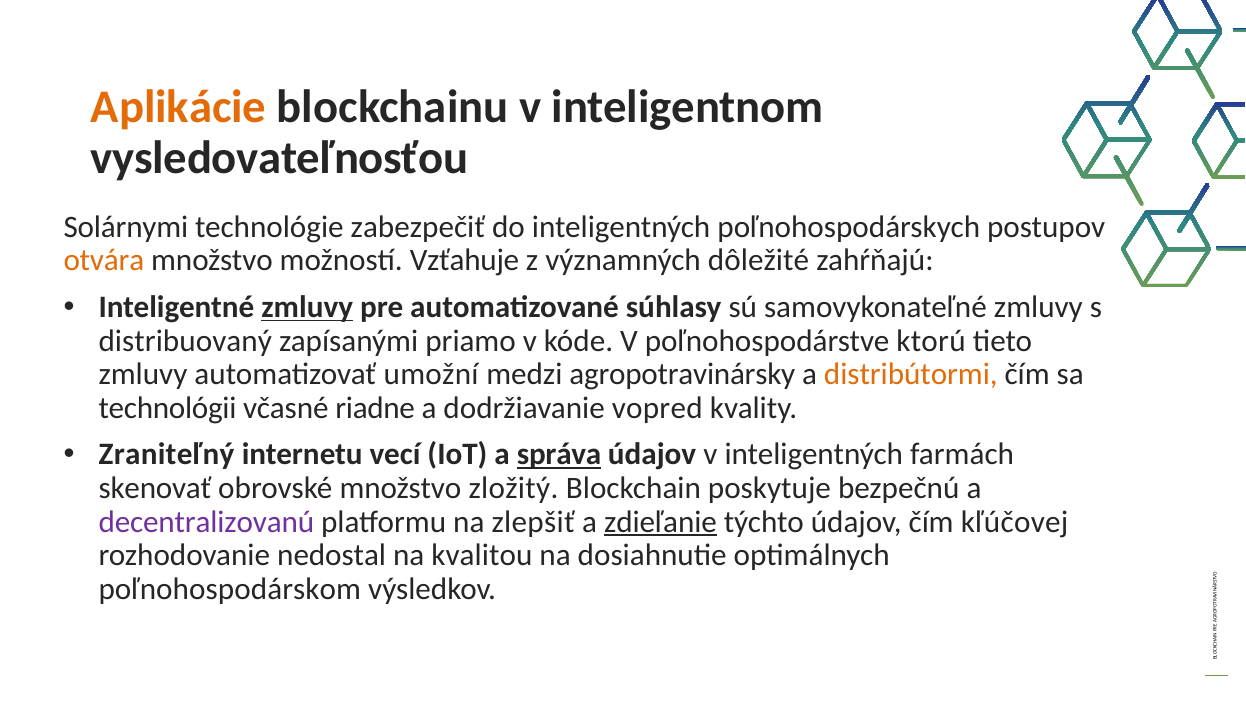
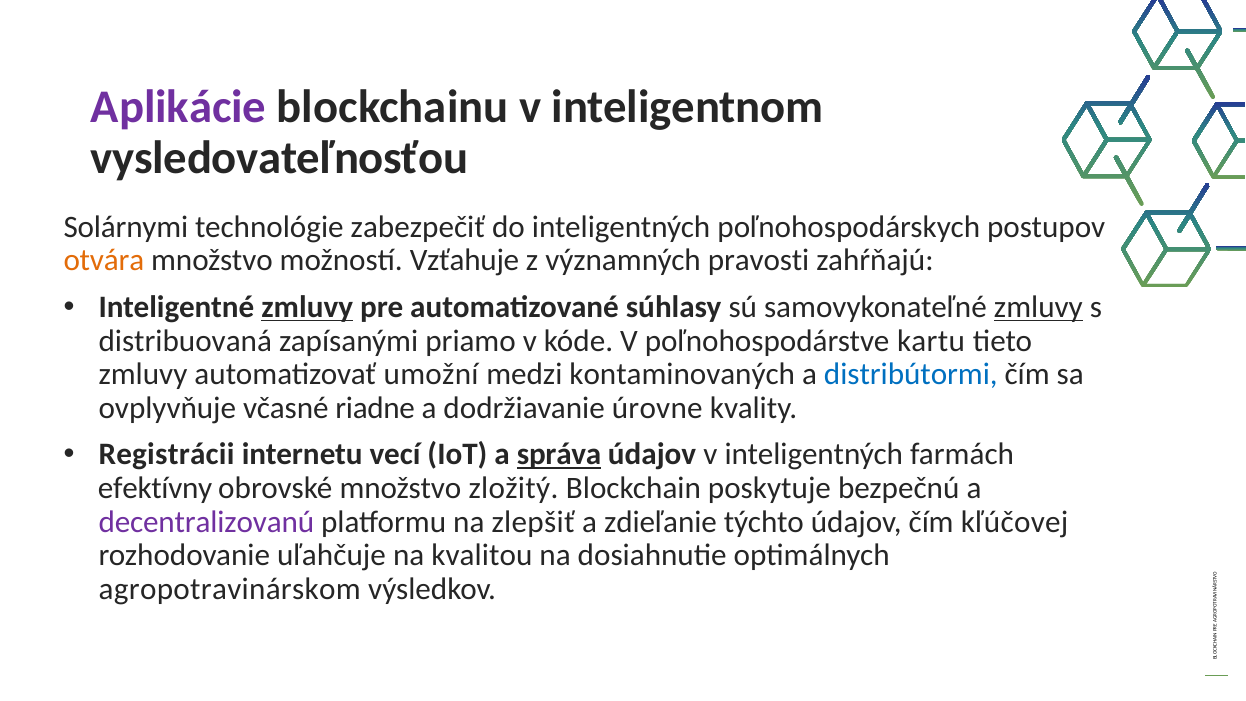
Aplikácie colour: orange -> purple
dôležité: dôležité -> pravosti
zmluvy at (1038, 307) underline: none -> present
distribuovaný: distribuovaný -> distribuovaná
ktorú: ktorú -> kartu
agropotravinársky: agropotravinársky -> kontaminovaných
distribútormi colour: orange -> blue
technológii: technológii -> ovplyvňuje
vopred: vopred -> úrovne
Zraniteľný: Zraniteľný -> Registrácii
skenovať: skenovať -> efektívny
zdieľanie underline: present -> none
nedostal: nedostal -> uľahčuje
poľnohospodárskom: poľnohospodárskom -> agropotravinárskom
